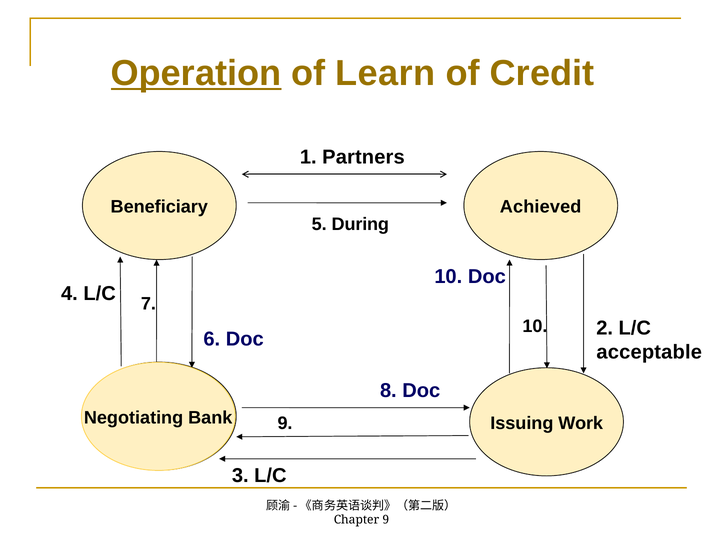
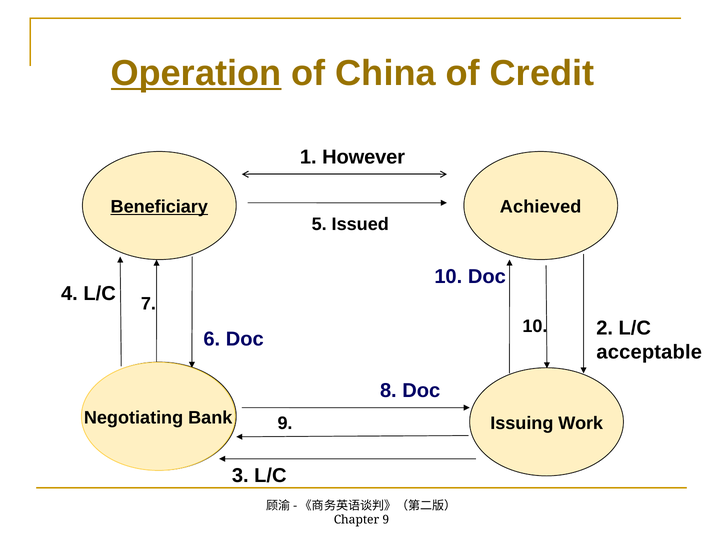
Learn: Learn -> China
Partners: Partners -> However
Beneficiary underline: none -> present
During: During -> Issued
